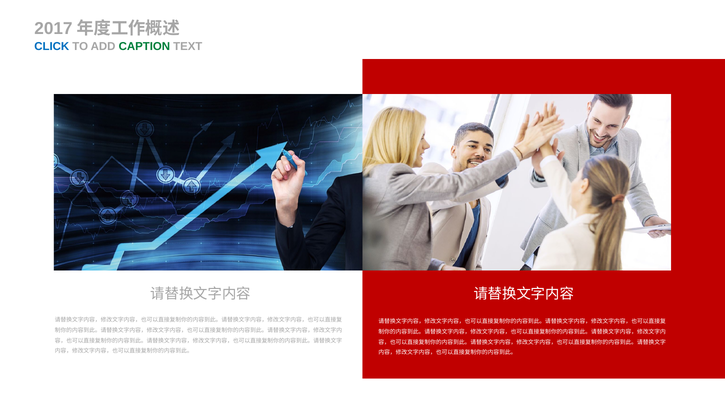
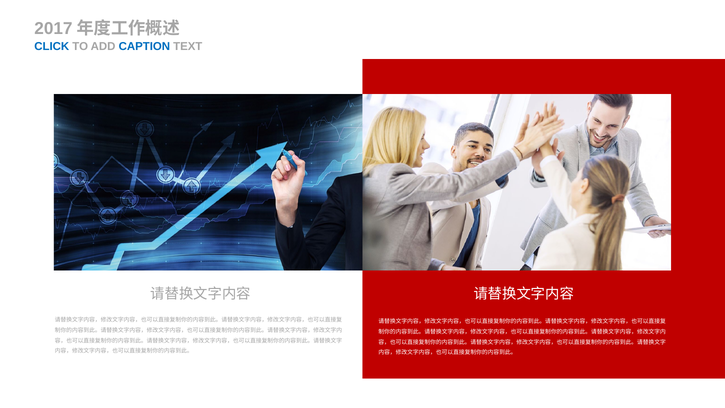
CAPTION colour: green -> blue
